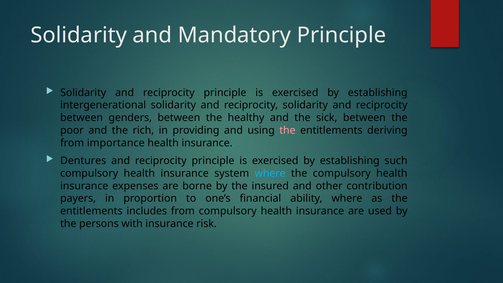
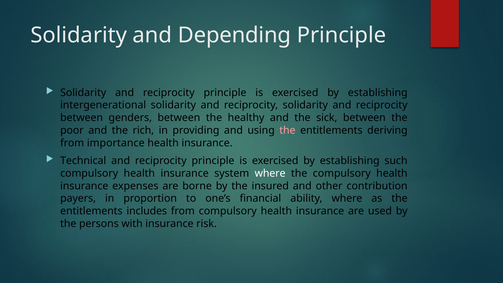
Mandatory: Mandatory -> Depending
Dentures: Dentures -> Technical
where at (270, 173) colour: light blue -> white
